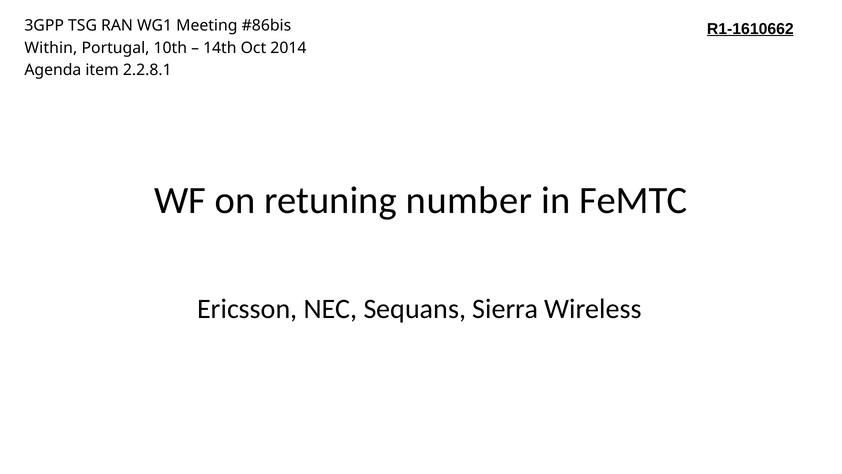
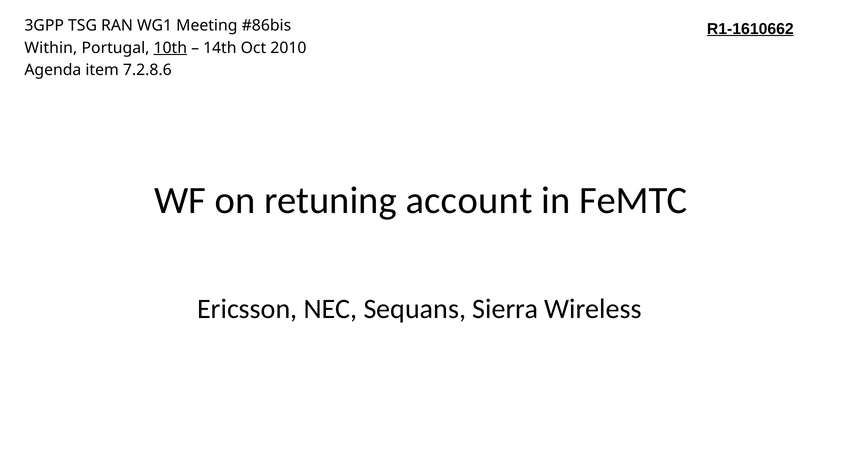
10th underline: none -> present
2014: 2014 -> 2010
2.2.8.1: 2.2.8.1 -> 7.2.8.6
number: number -> account
